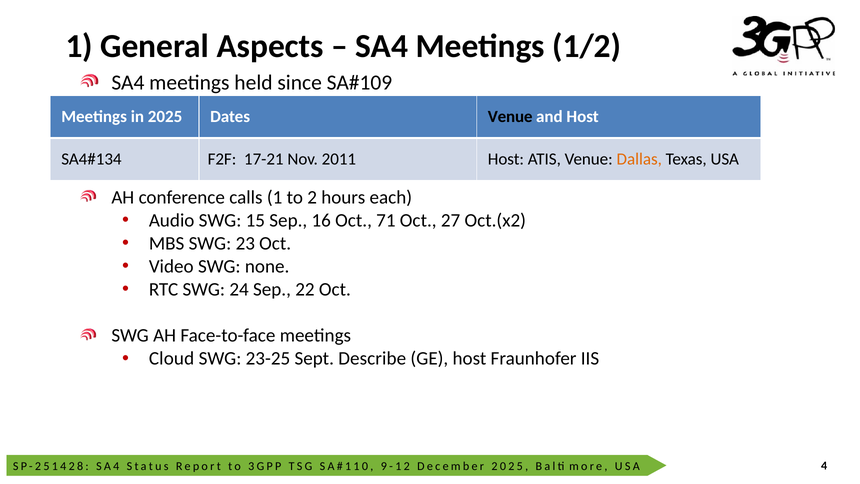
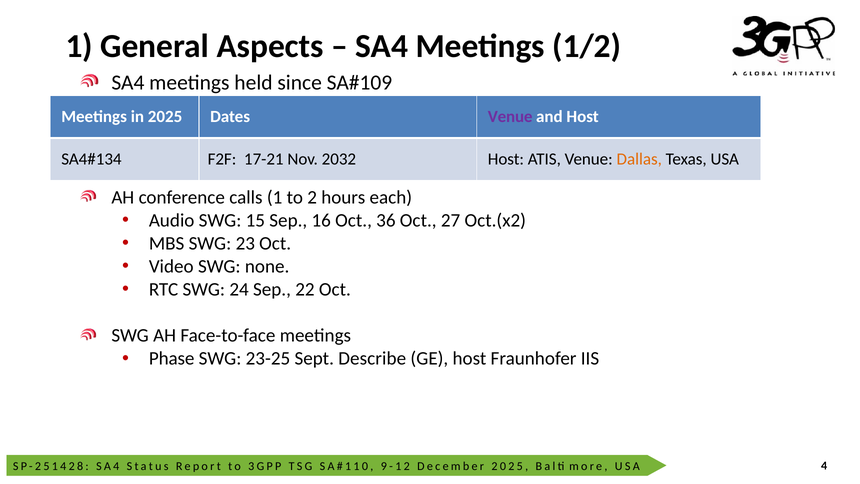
Venue at (510, 117) colour: black -> purple
2011: 2011 -> 2032
71: 71 -> 36
Cloud: Cloud -> Phase
